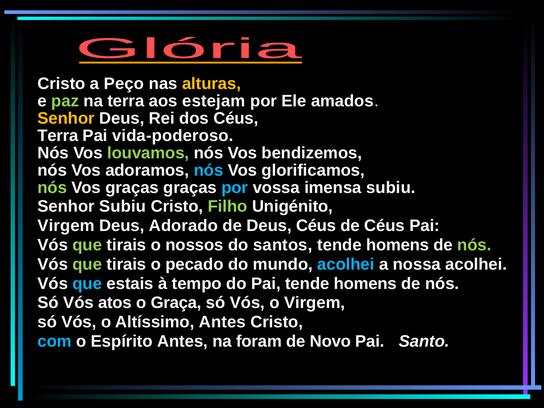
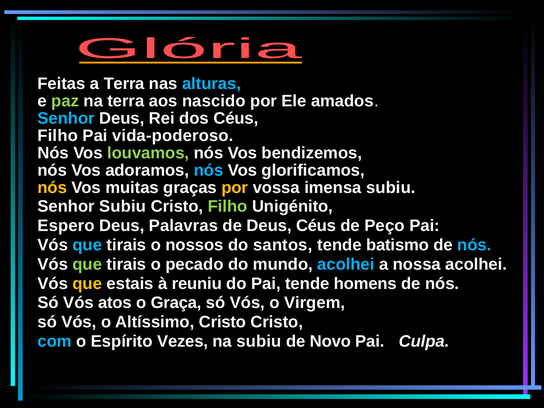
Cristo at (62, 84): Cristo -> Feitas
a Peço: Peço -> Terra
alturas colour: yellow -> light blue
estejam: estejam -> nascido
Senhor at (66, 118) colour: yellow -> light blue
Terra at (58, 136): Terra -> Filho
nós at (52, 188) colour: light green -> yellow
Vos graças: graças -> muitas
por at (235, 188) colour: light blue -> yellow
Virgem at (66, 226): Virgem -> Espero
Adorado: Adorado -> Palavras
de Céus: Céus -> Peço
que at (87, 245) colour: light green -> light blue
homens at (398, 245): homens -> batismo
nós at (474, 245) colour: light green -> light blue
que at (87, 284) colour: light blue -> yellow
tempo: tempo -> reuniu
Altíssimo Antes: Antes -> Cristo
Espírito Antes: Antes -> Vezes
na foram: foram -> subiu
Santo: Santo -> Culpa
